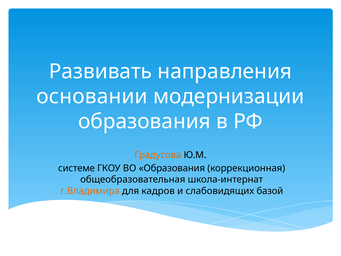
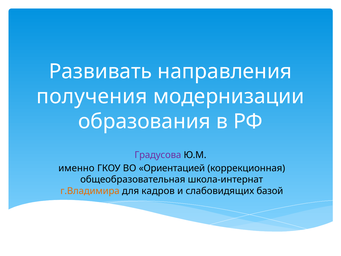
основании: основании -> получения
Градусова colour: orange -> purple
системе: системе -> именно
ВО Образования: Образования -> Ориентацией
